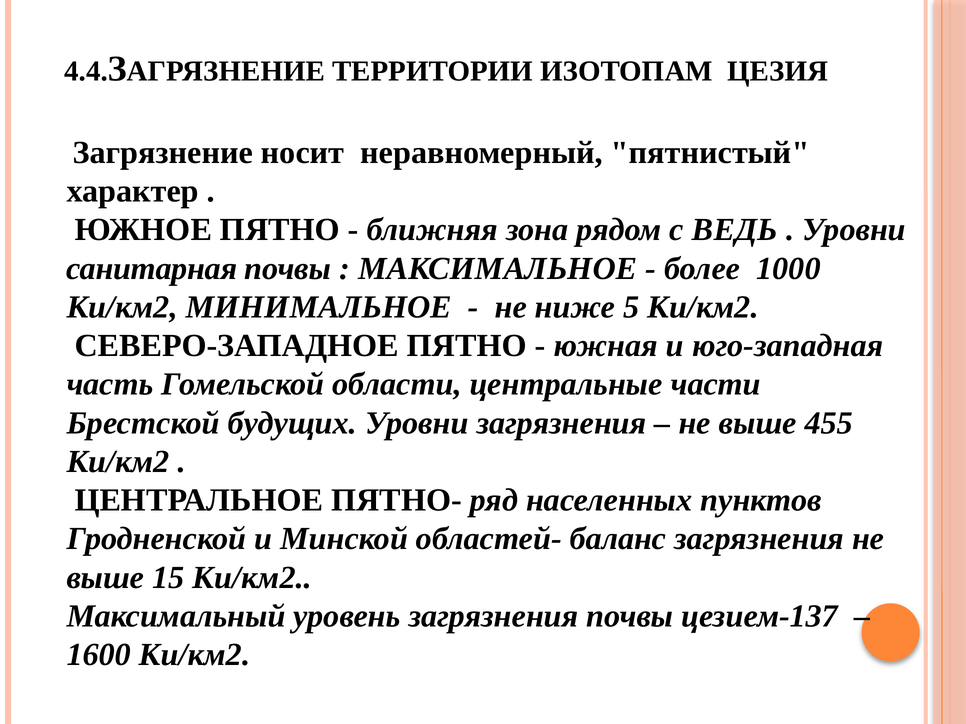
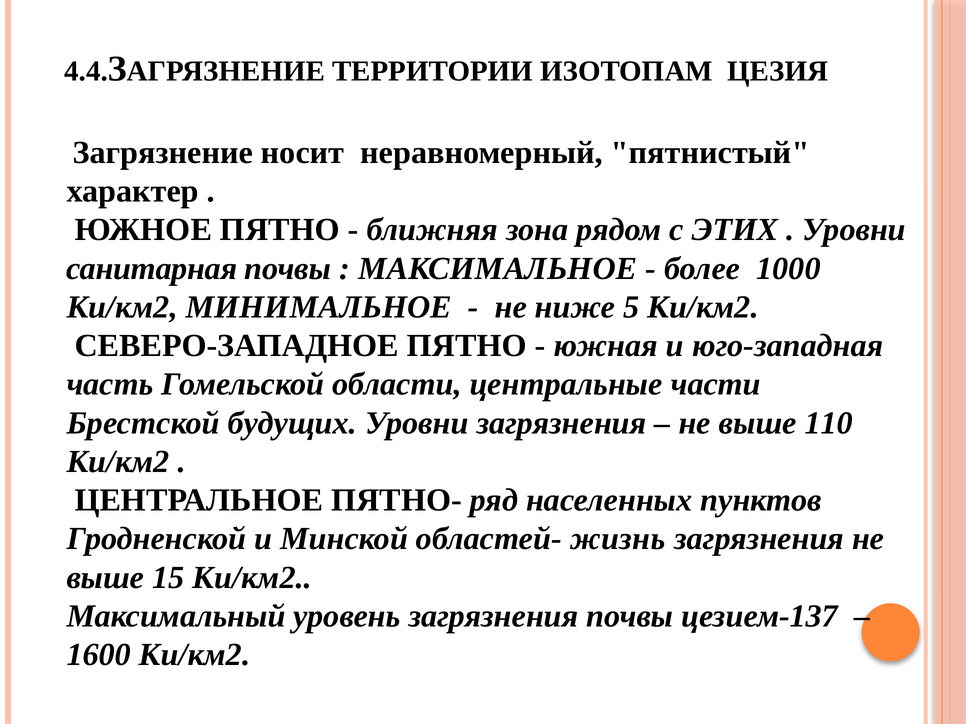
ВЕДЬ: ВЕДЬ -> ЭТИХ
455: 455 -> 110
баланс: баланс -> жизнь
